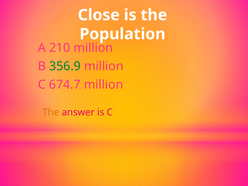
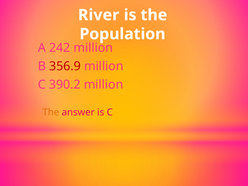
Close: Close -> River
210: 210 -> 242
356.9 colour: green -> red
674.7: 674.7 -> 390.2
